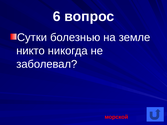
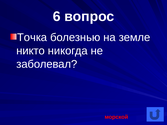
Сутки: Сутки -> Точка
